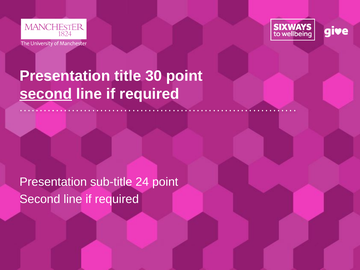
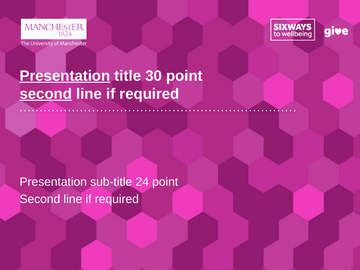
Presentation at (65, 76) underline: none -> present
